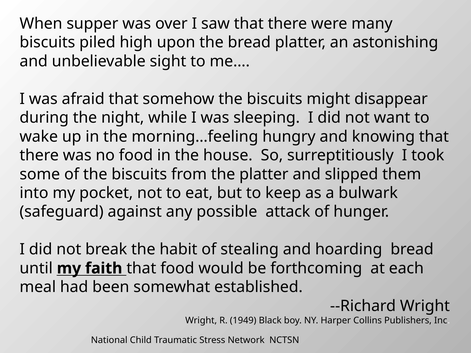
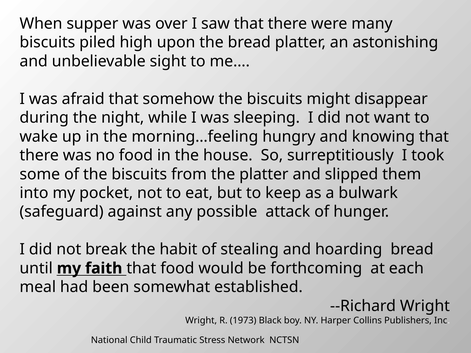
1949: 1949 -> 1973
